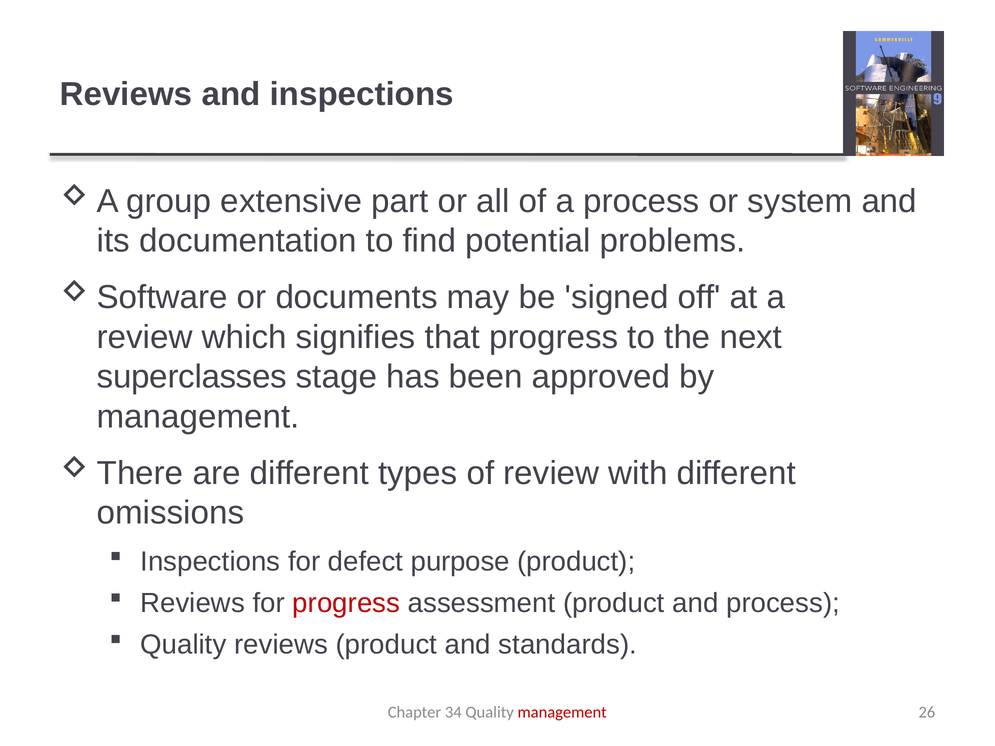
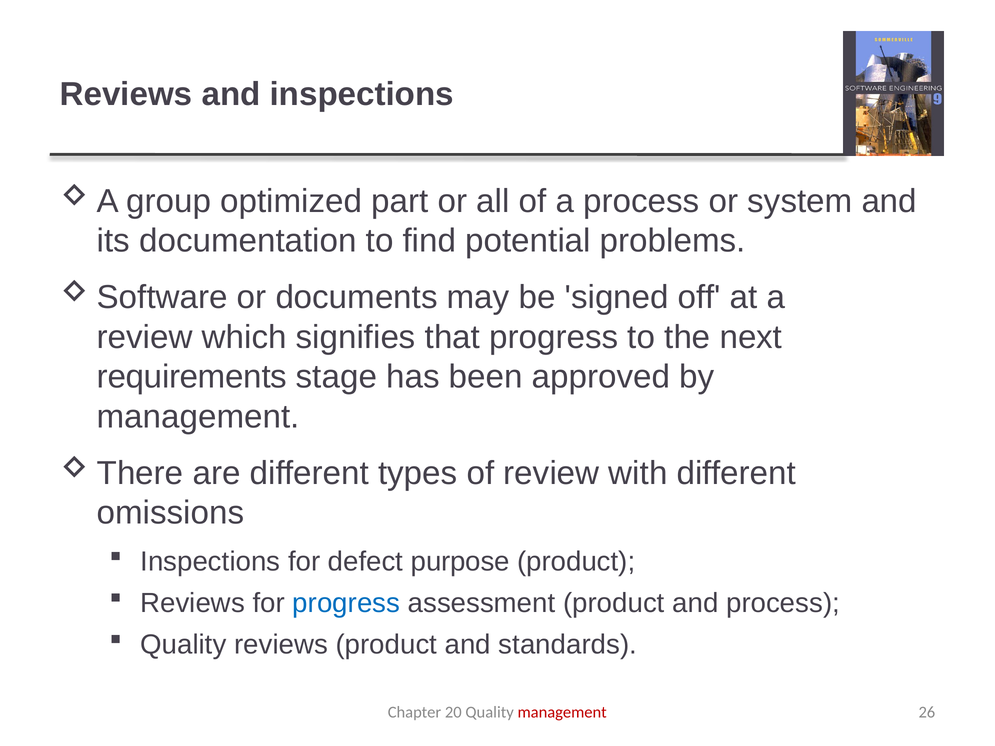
extensive: extensive -> optimized
superclasses: superclasses -> requirements
progress at (346, 603) colour: red -> blue
34: 34 -> 20
